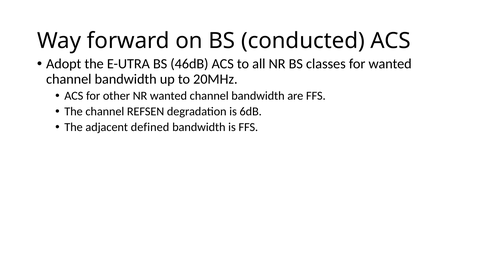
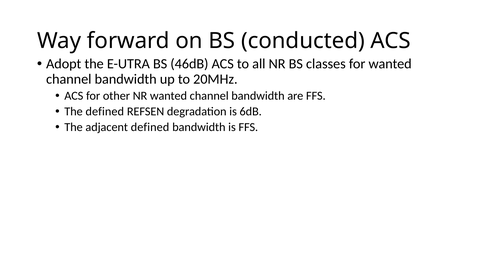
The channel: channel -> defined
